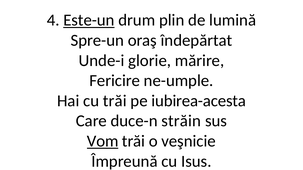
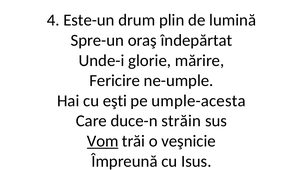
Este-un underline: present -> none
cu trăi: trăi -> eşti
iubirea-acesta: iubirea-acesta -> umple-acesta
